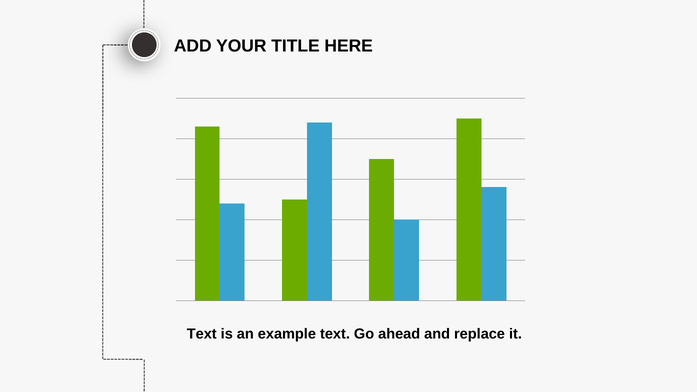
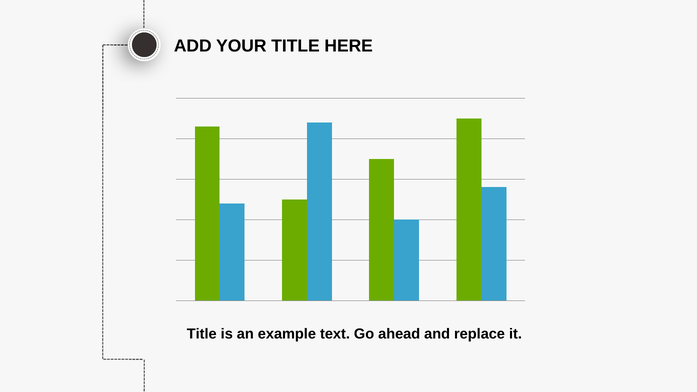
Text at (202, 334): Text -> Title
